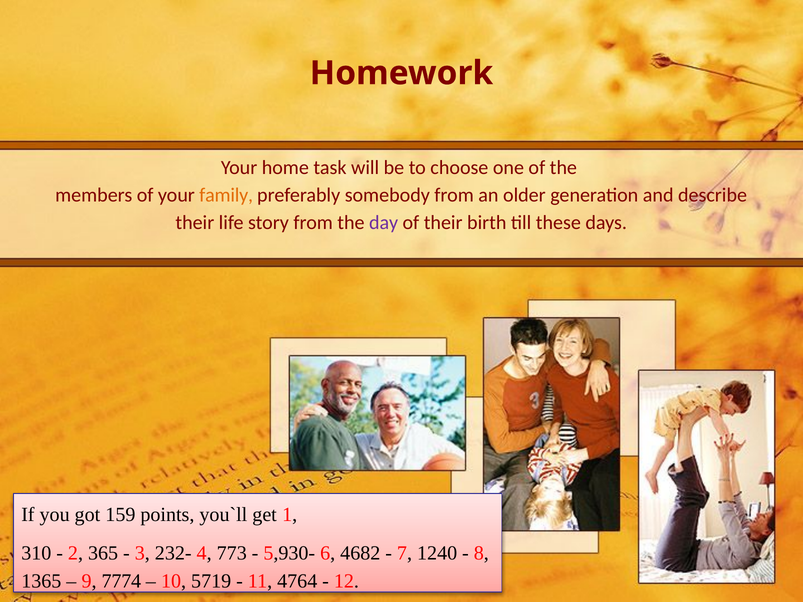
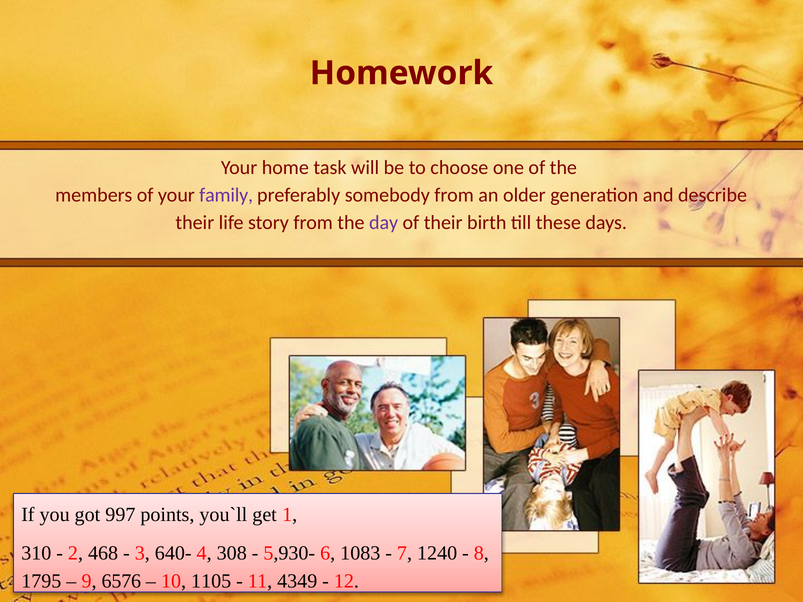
family colour: orange -> purple
159: 159 -> 997
365: 365 -> 468
232-: 232- -> 640-
773: 773 -> 308
4682: 4682 -> 1083
1365: 1365 -> 1795
7774: 7774 -> 6576
5719: 5719 -> 1105
4764: 4764 -> 4349
